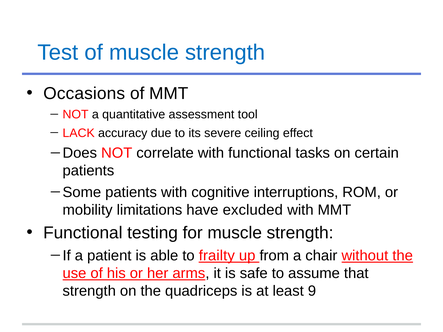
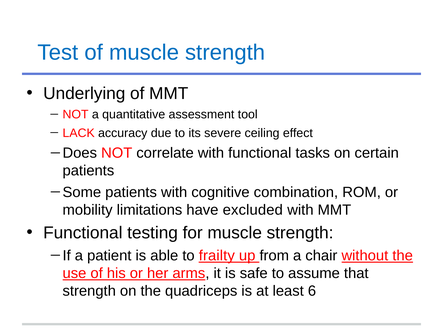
Occasions: Occasions -> Underlying
interruptions: interruptions -> combination
9: 9 -> 6
